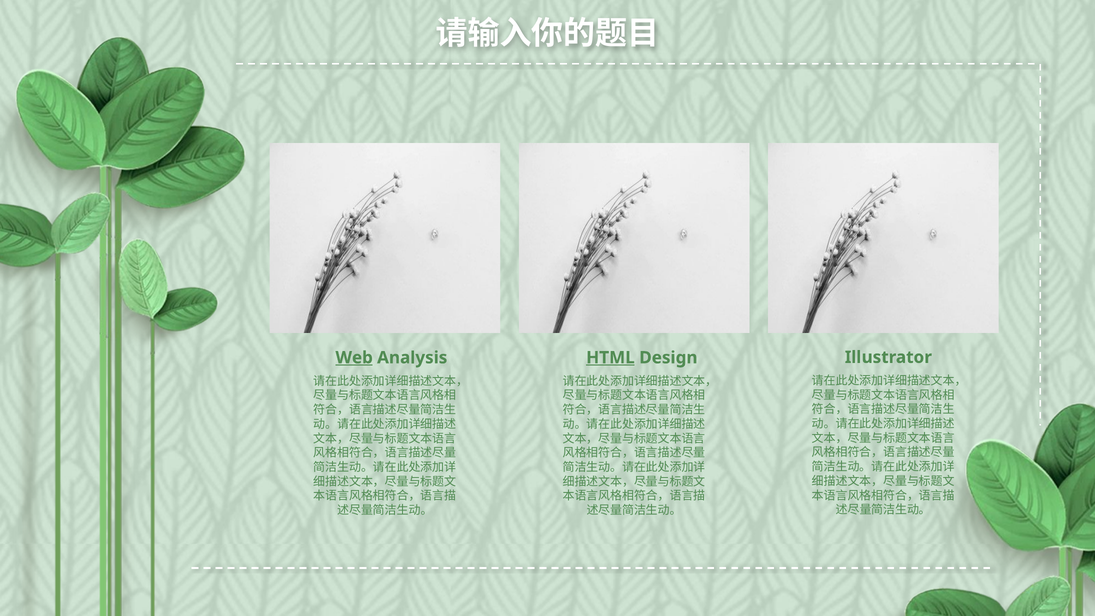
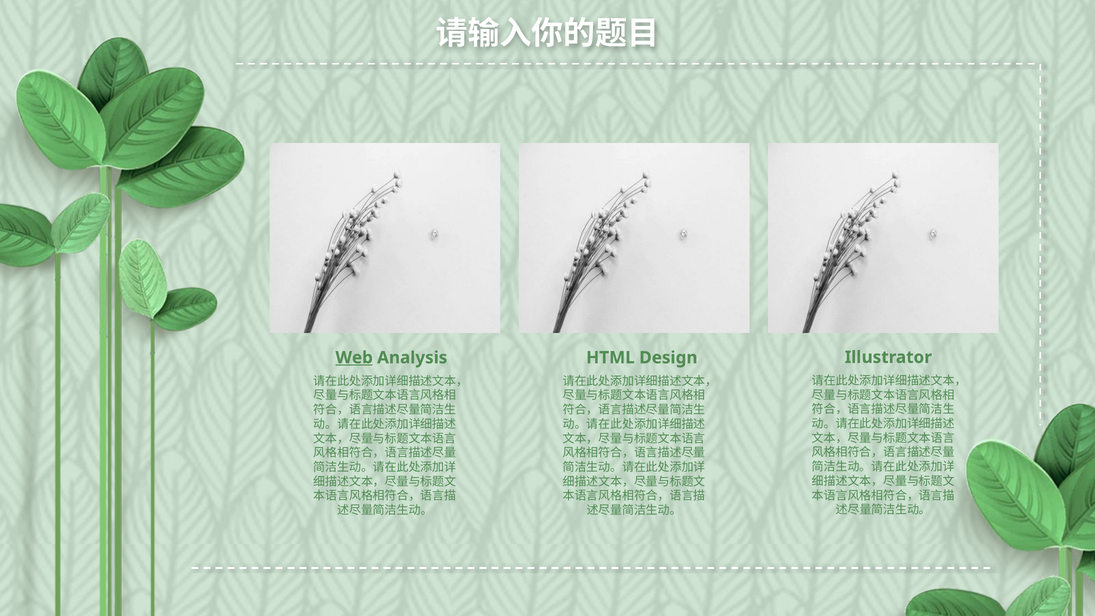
HTML underline: present -> none
